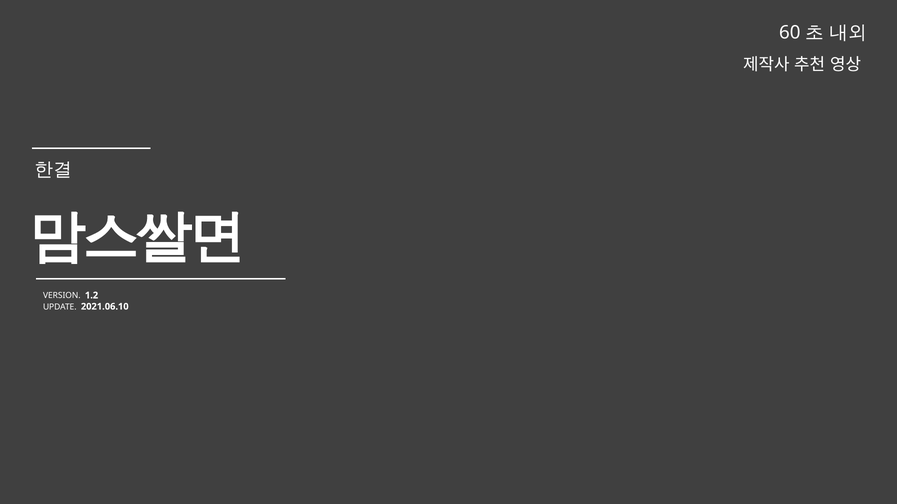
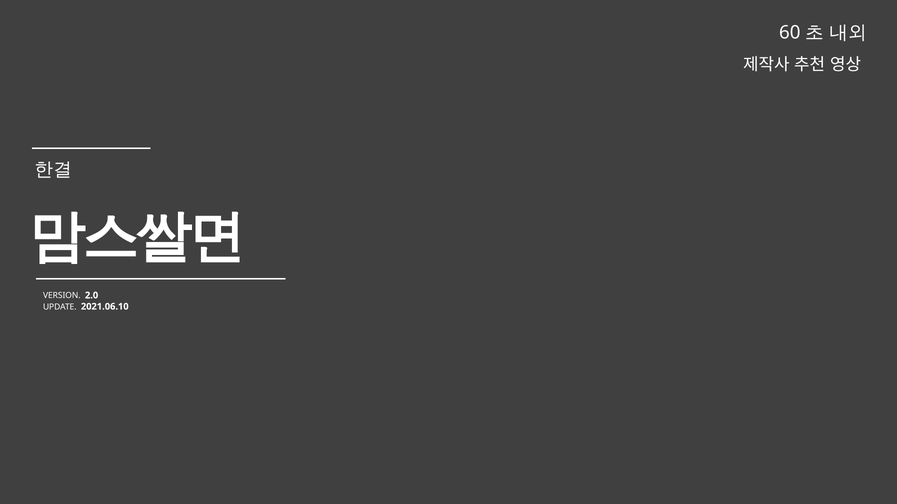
1.2: 1.2 -> 2.0
